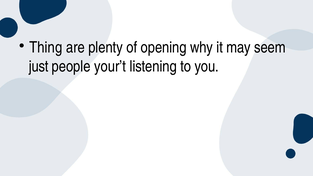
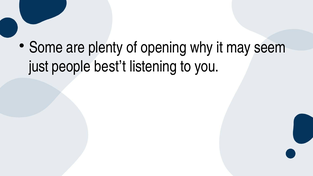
Thing: Thing -> Some
your’t: your’t -> best’t
